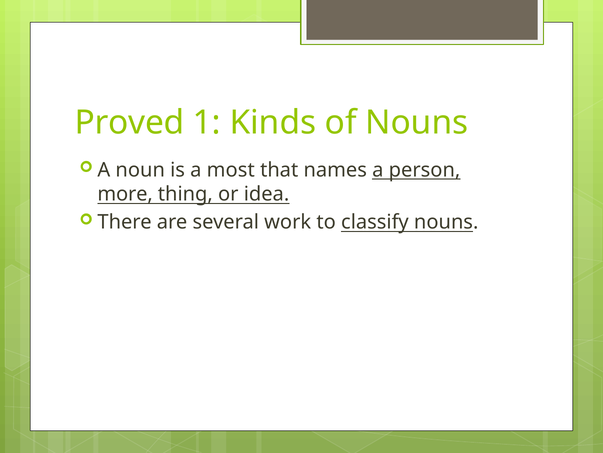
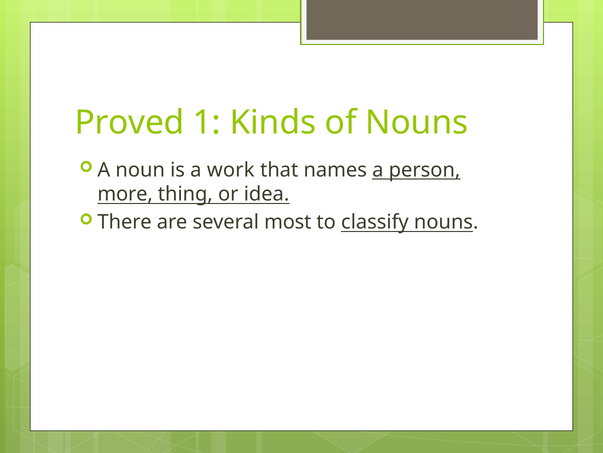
most: most -> work
work: work -> most
